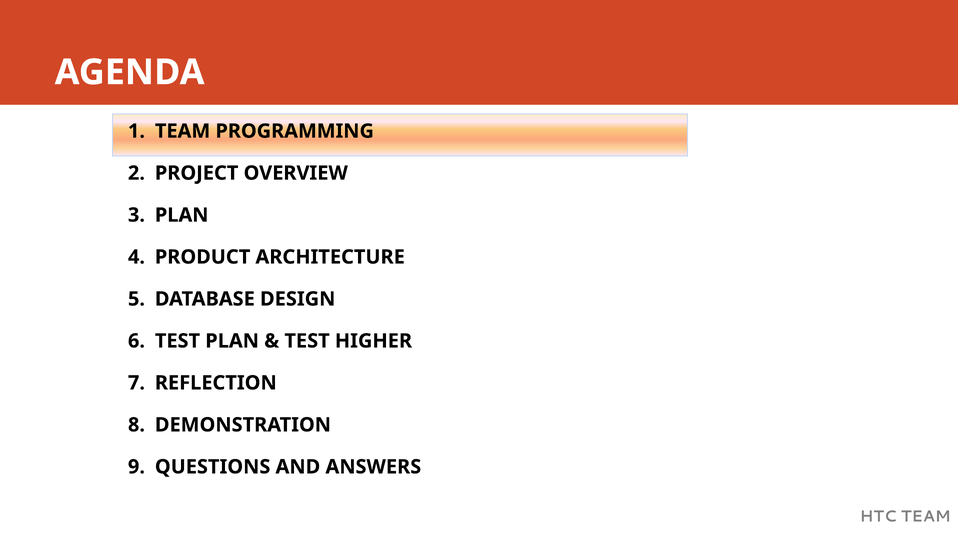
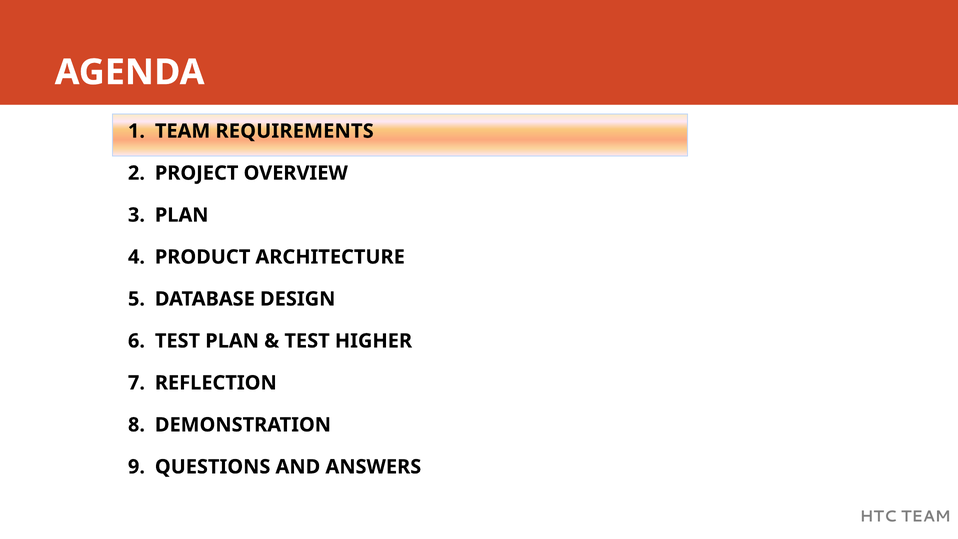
PROGRAMMING: PROGRAMMING -> REQUIREMENTS
